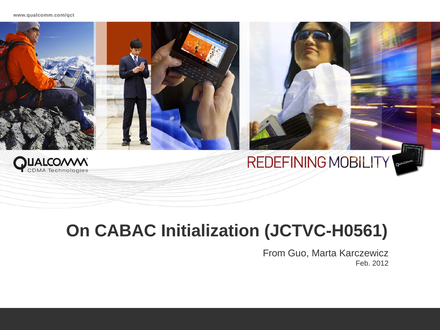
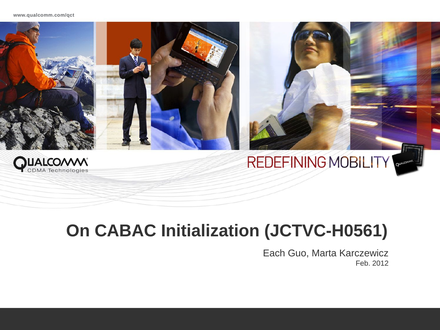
From: From -> Each
